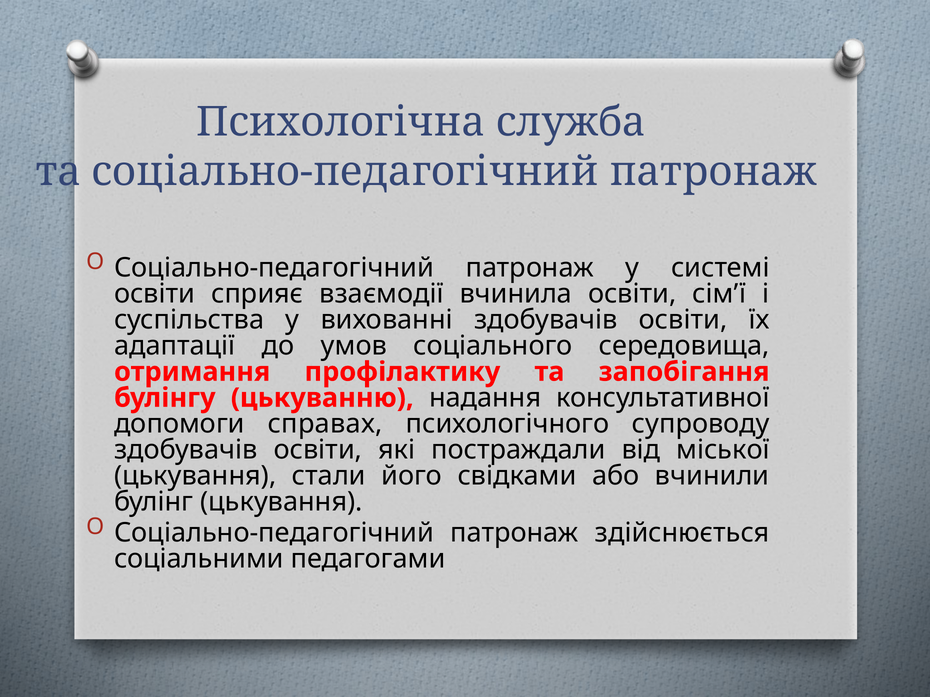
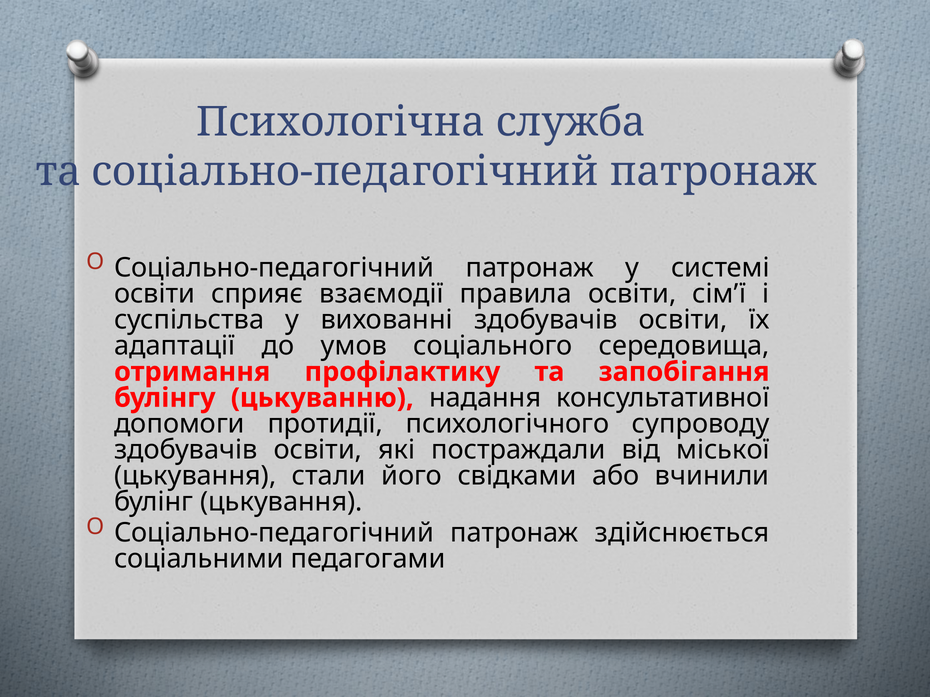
вчинила: вчинила -> правила
справах: справах -> протидії
